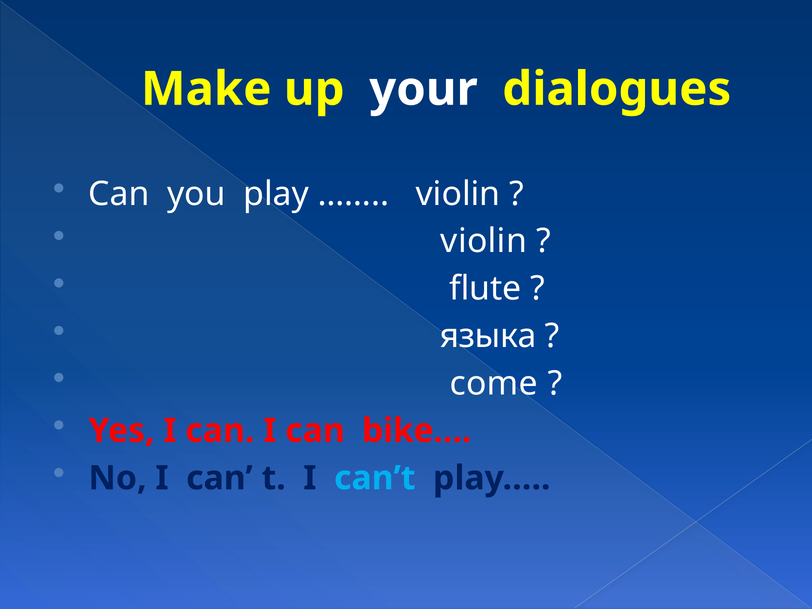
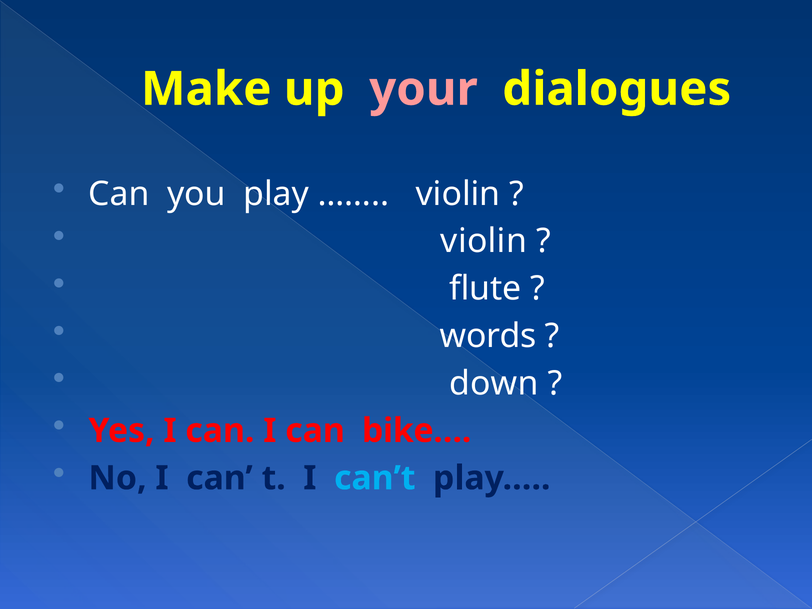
your colour: white -> pink
языка: языка -> words
come: come -> down
